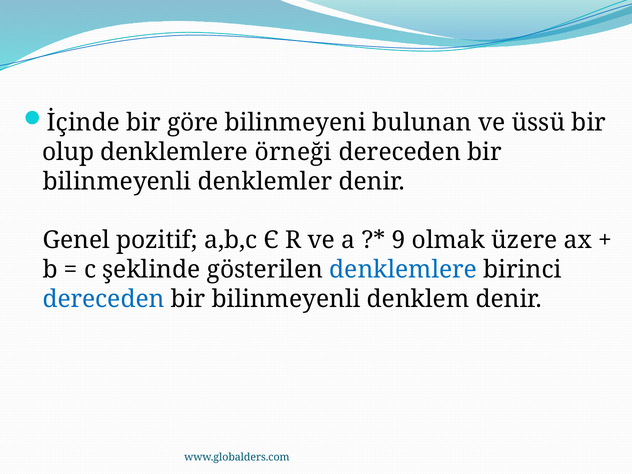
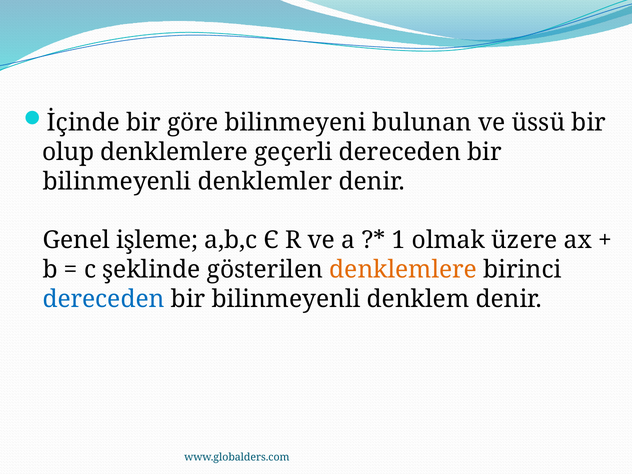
örneği: örneği -> geçerli
pozitif: pozitif -> işleme
9: 9 -> 1
denklemlere at (403, 270) colour: blue -> orange
